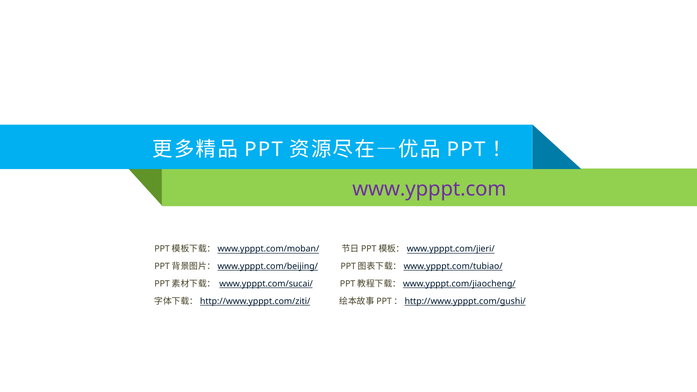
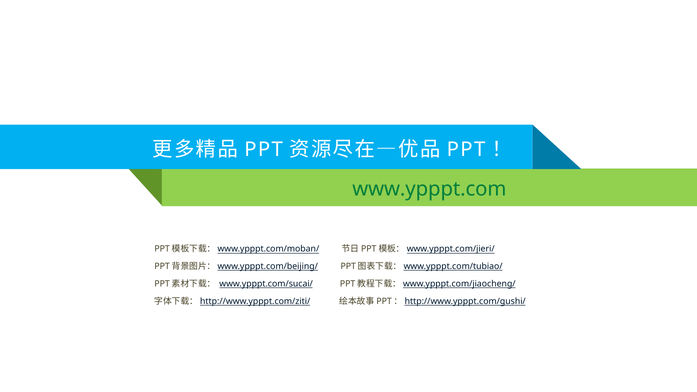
www.ypppt.com colour: purple -> green
